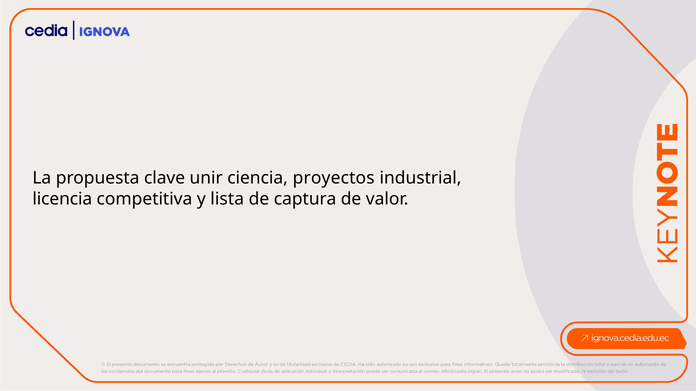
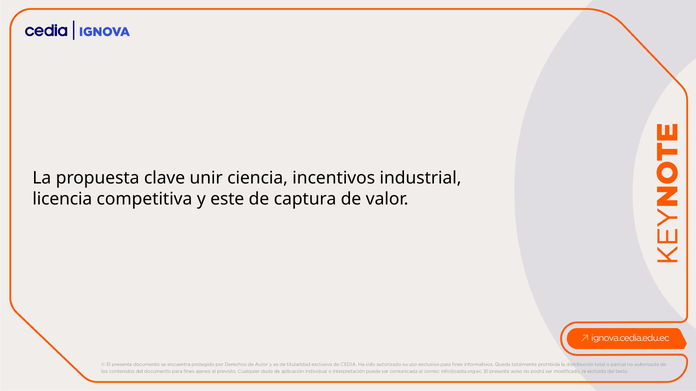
proyectos: proyectos -> incentivos
lista: lista -> este
